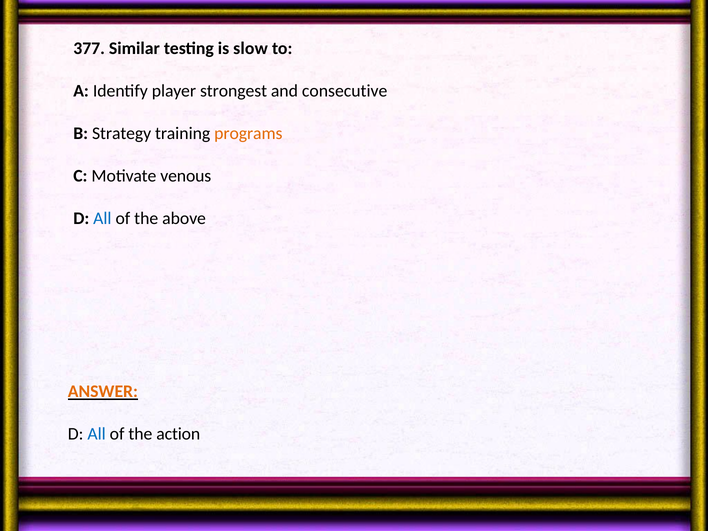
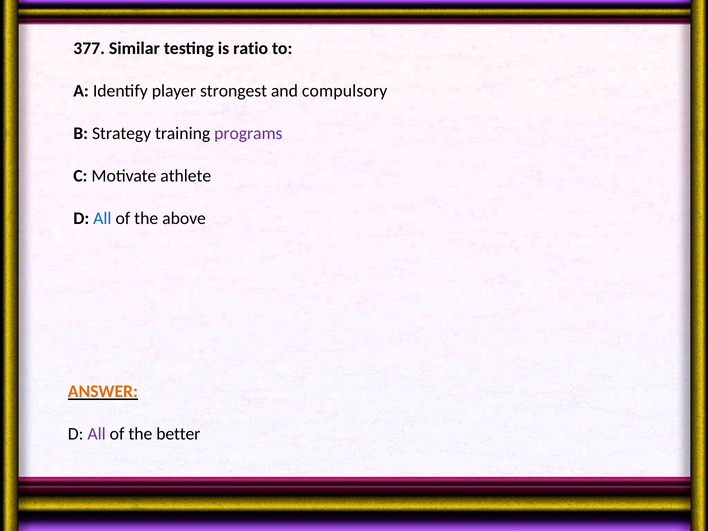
slow: slow -> ratio
consecutive: consecutive -> compulsory
programs colour: orange -> purple
venous: venous -> athlete
All at (97, 434) colour: blue -> purple
action: action -> better
